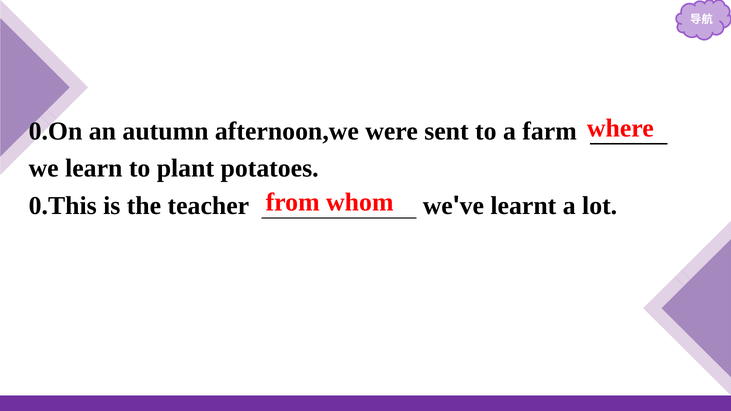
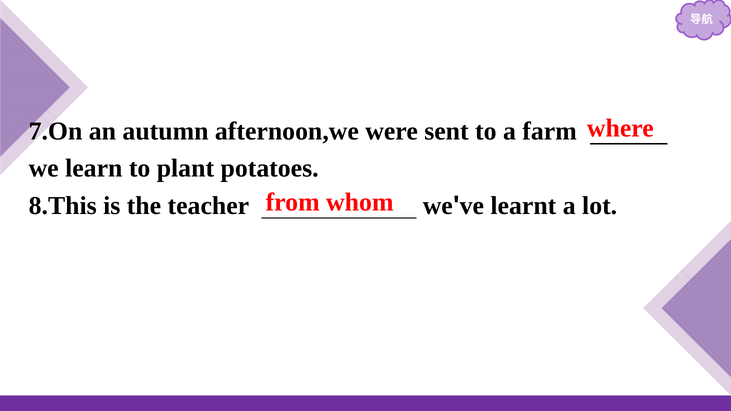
0.On: 0.On -> 7.On
0.This: 0.This -> 8.This
